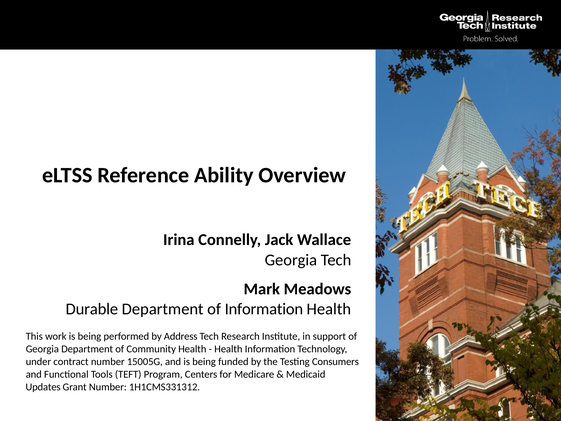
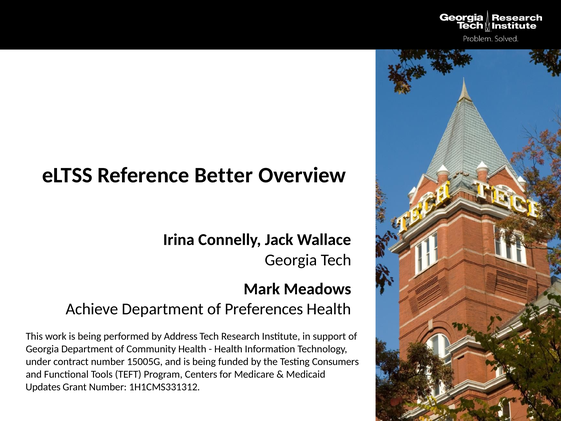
Ability: Ability -> Better
Durable: Durable -> Achieve
of Information: Information -> Preferences
